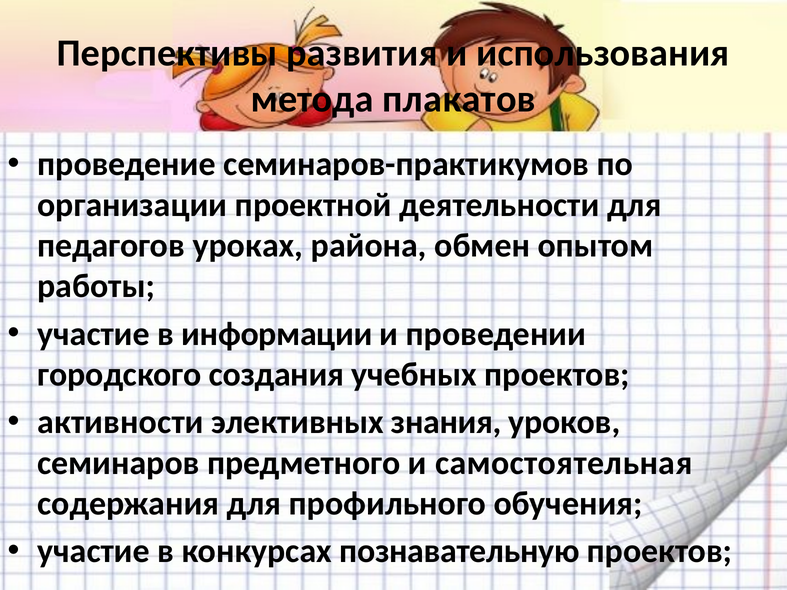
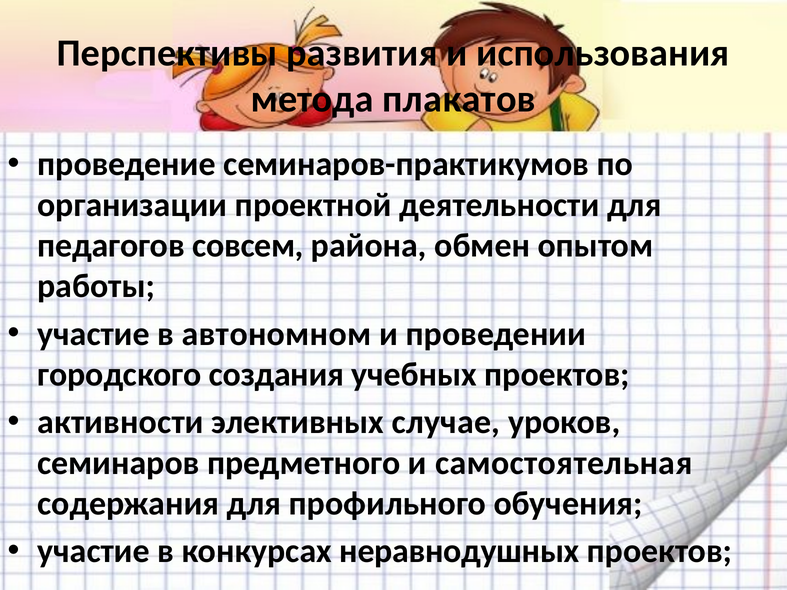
уроках: уроках -> совсем
информации: информации -> автономном
знания: знания -> случае
познавательную: познавательную -> неравнодушных
